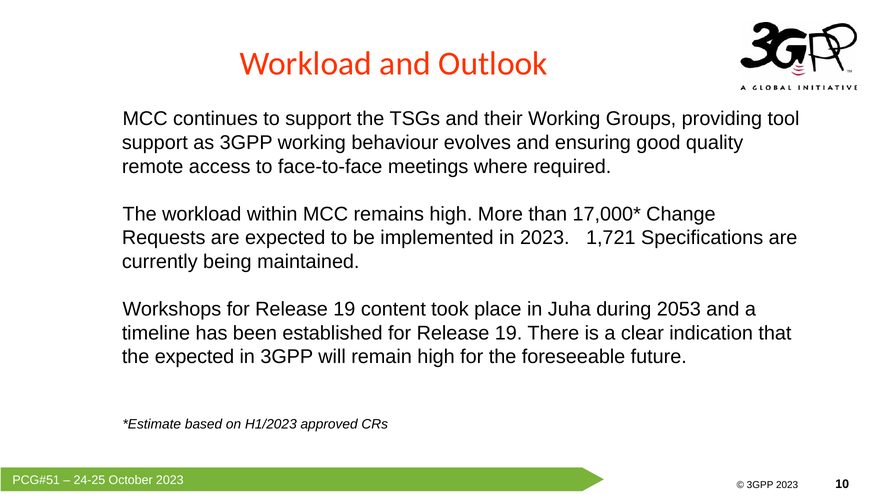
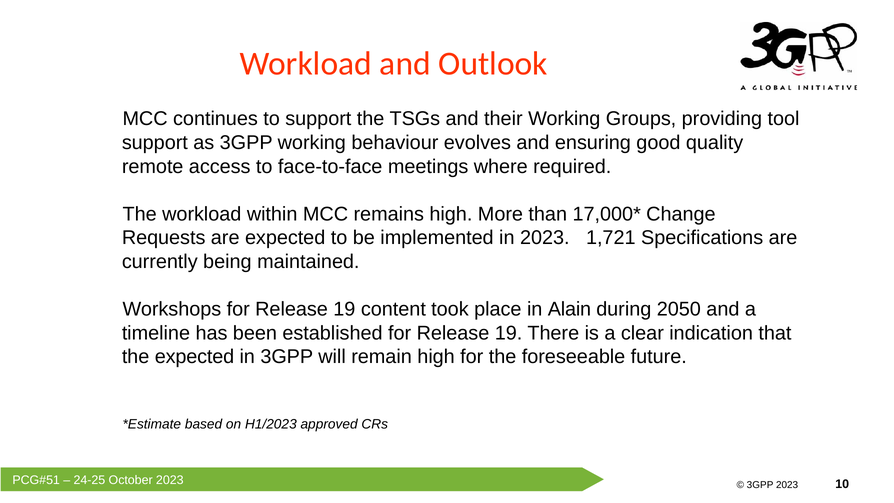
Juha: Juha -> Alain
2053: 2053 -> 2050
